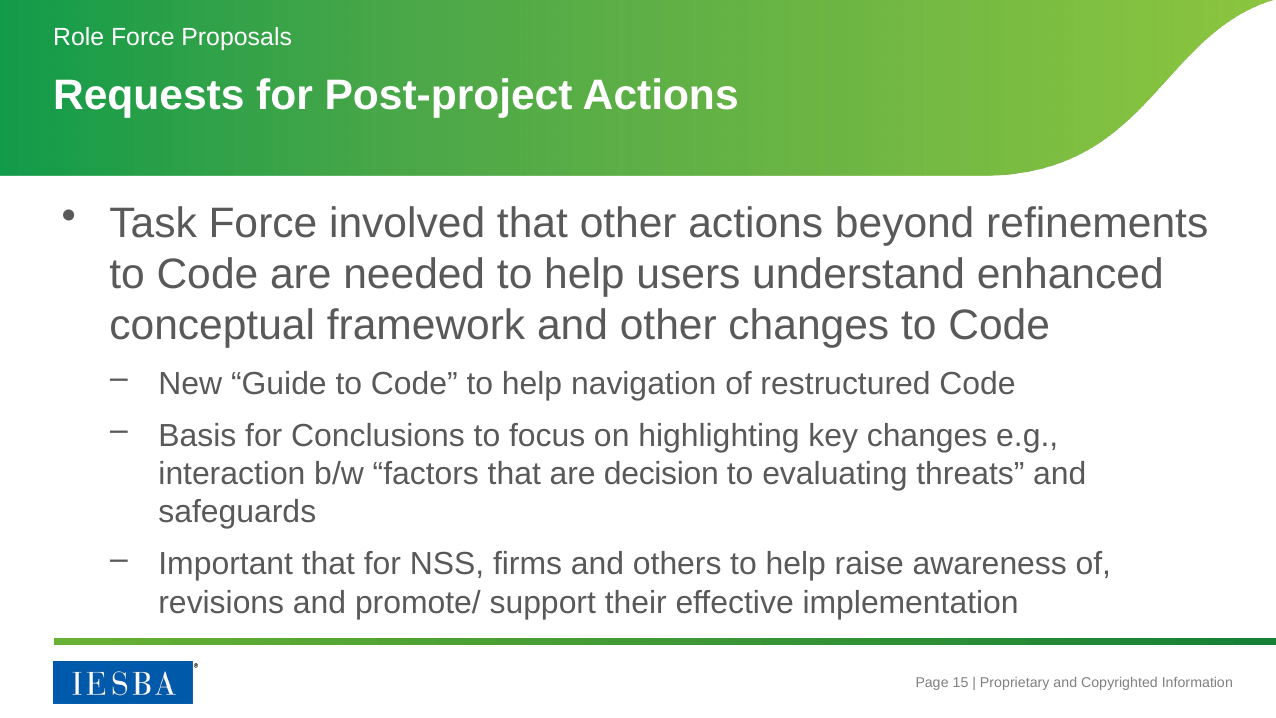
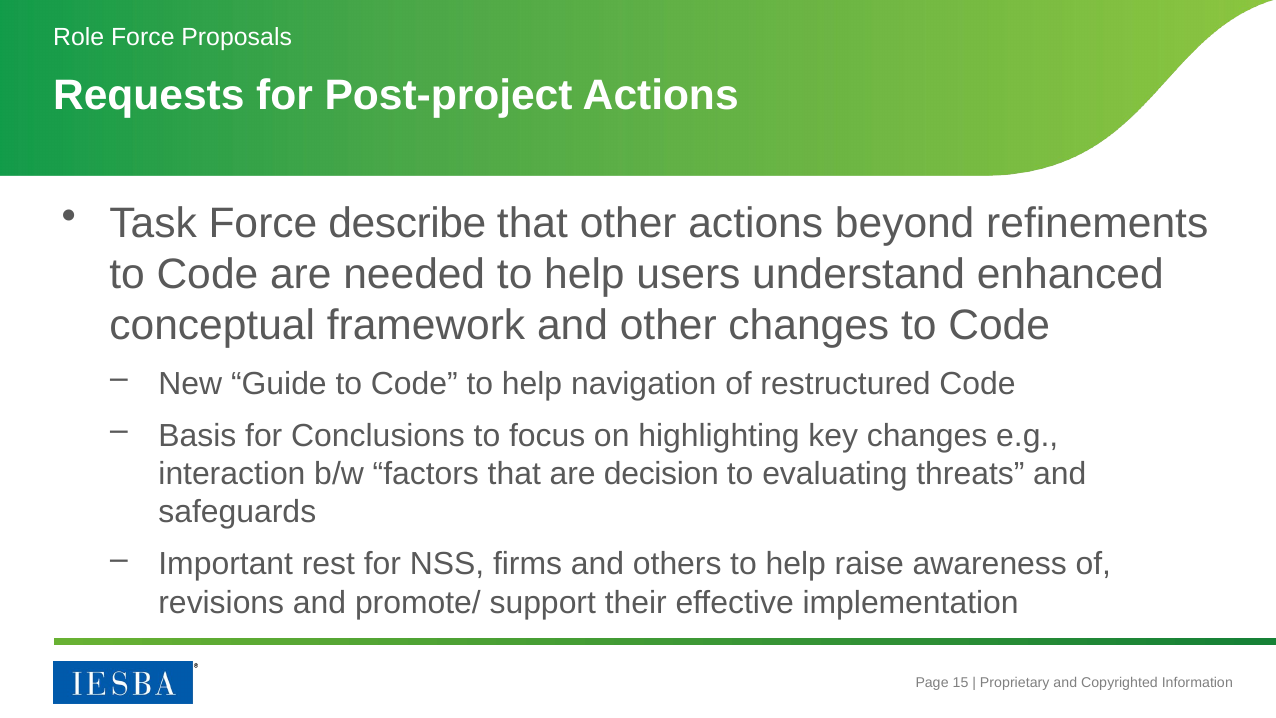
involved: involved -> describe
Important that: that -> rest
